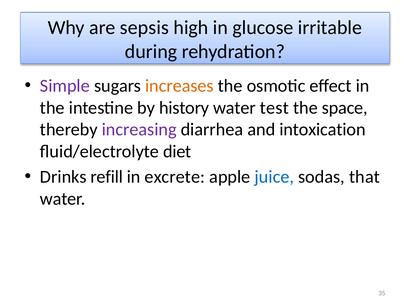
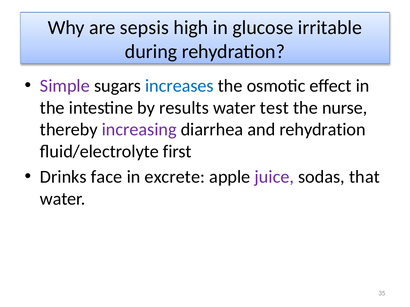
increases colour: orange -> blue
history: history -> results
space: space -> nurse
and intoxication: intoxication -> rehydration
diet: diet -> first
refill: refill -> face
juice colour: blue -> purple
